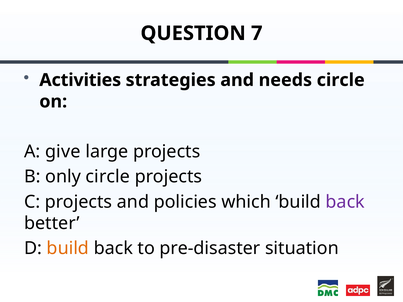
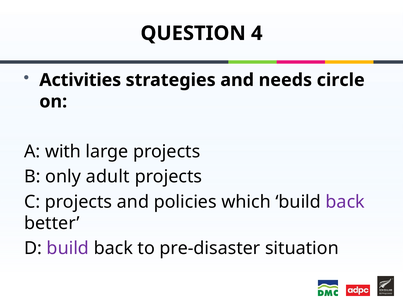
7: 7 -> 4
give: give -> with
only circle: circle -> adult
build at (68, 249) colour: orange -> purple
